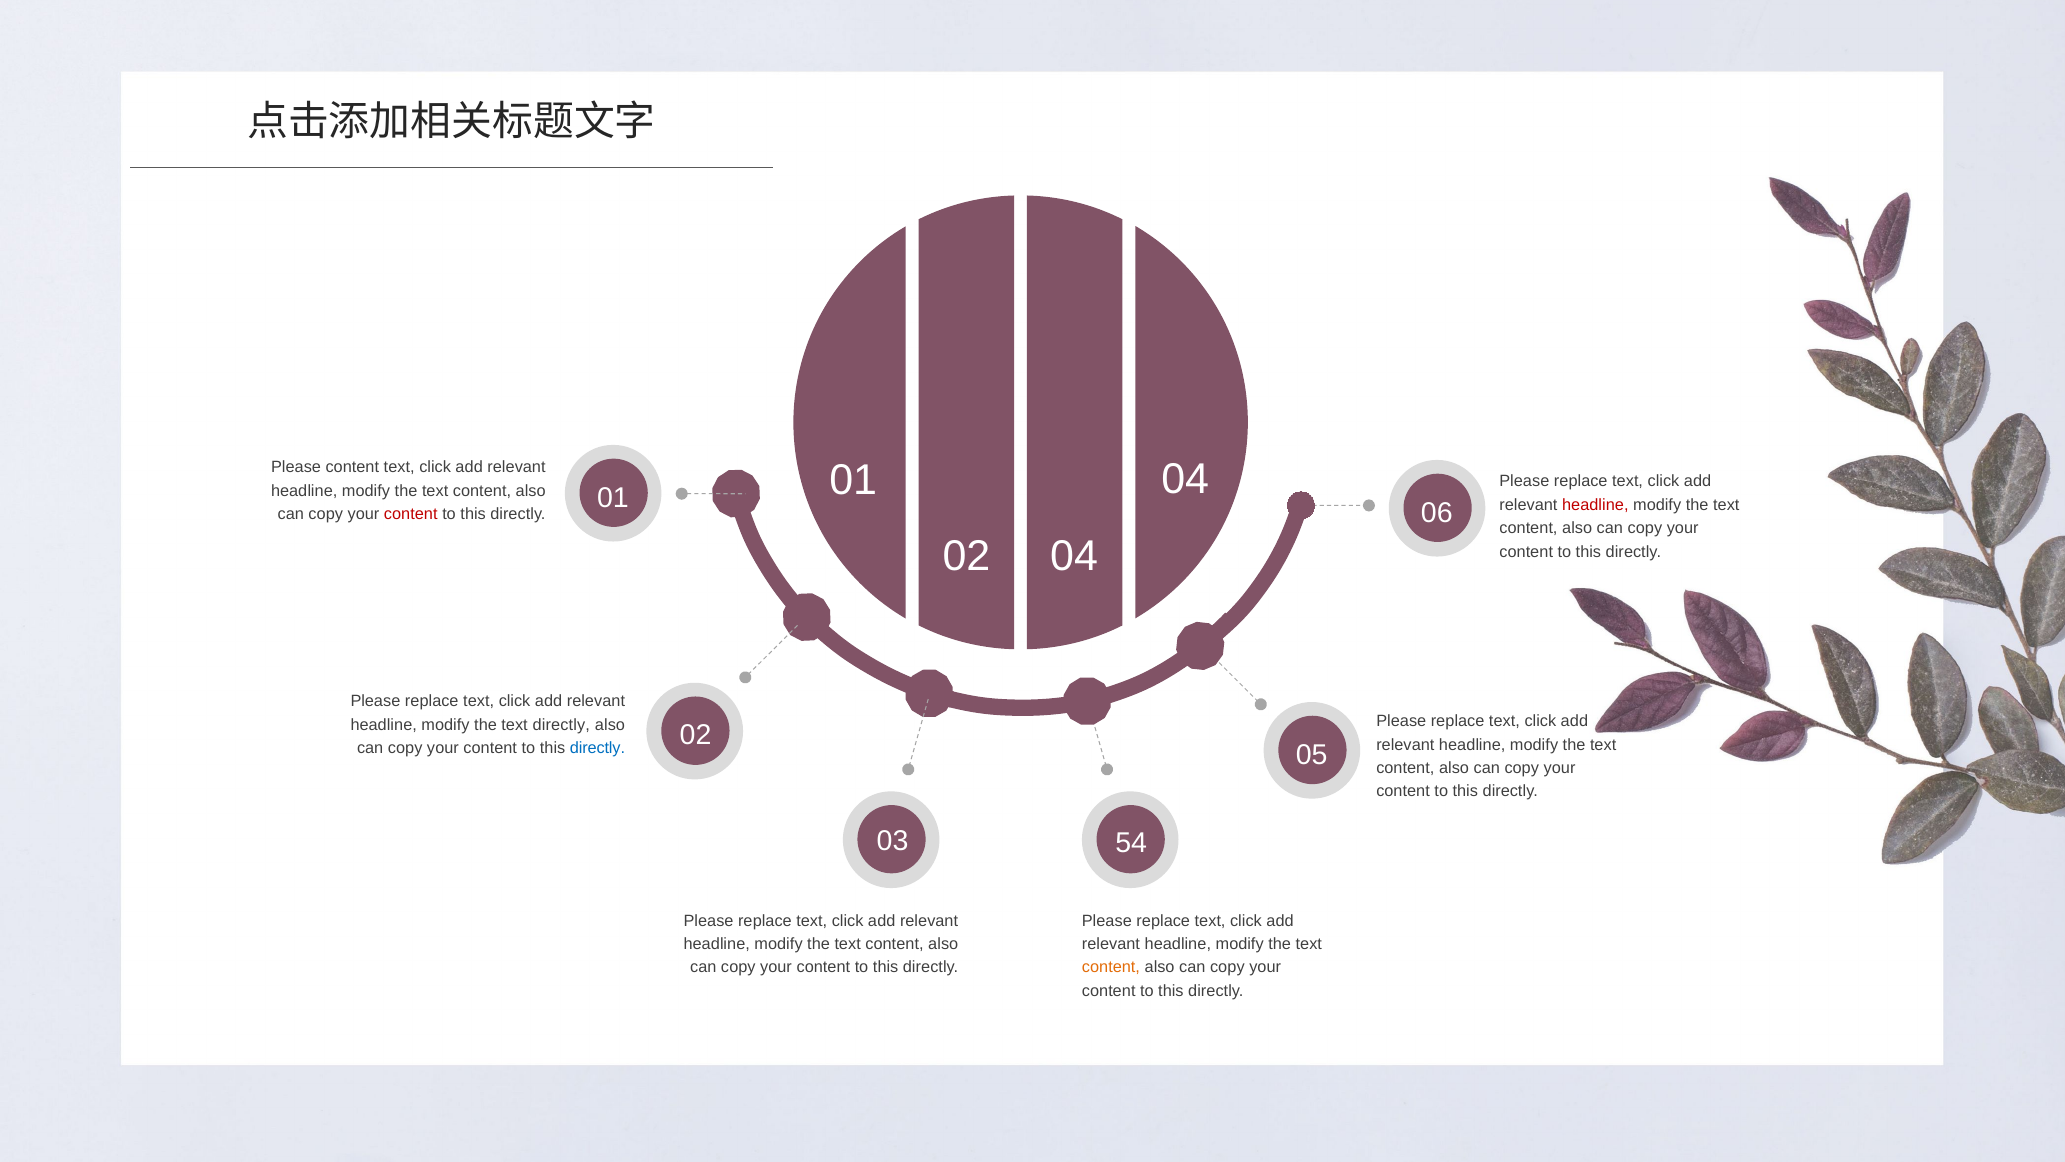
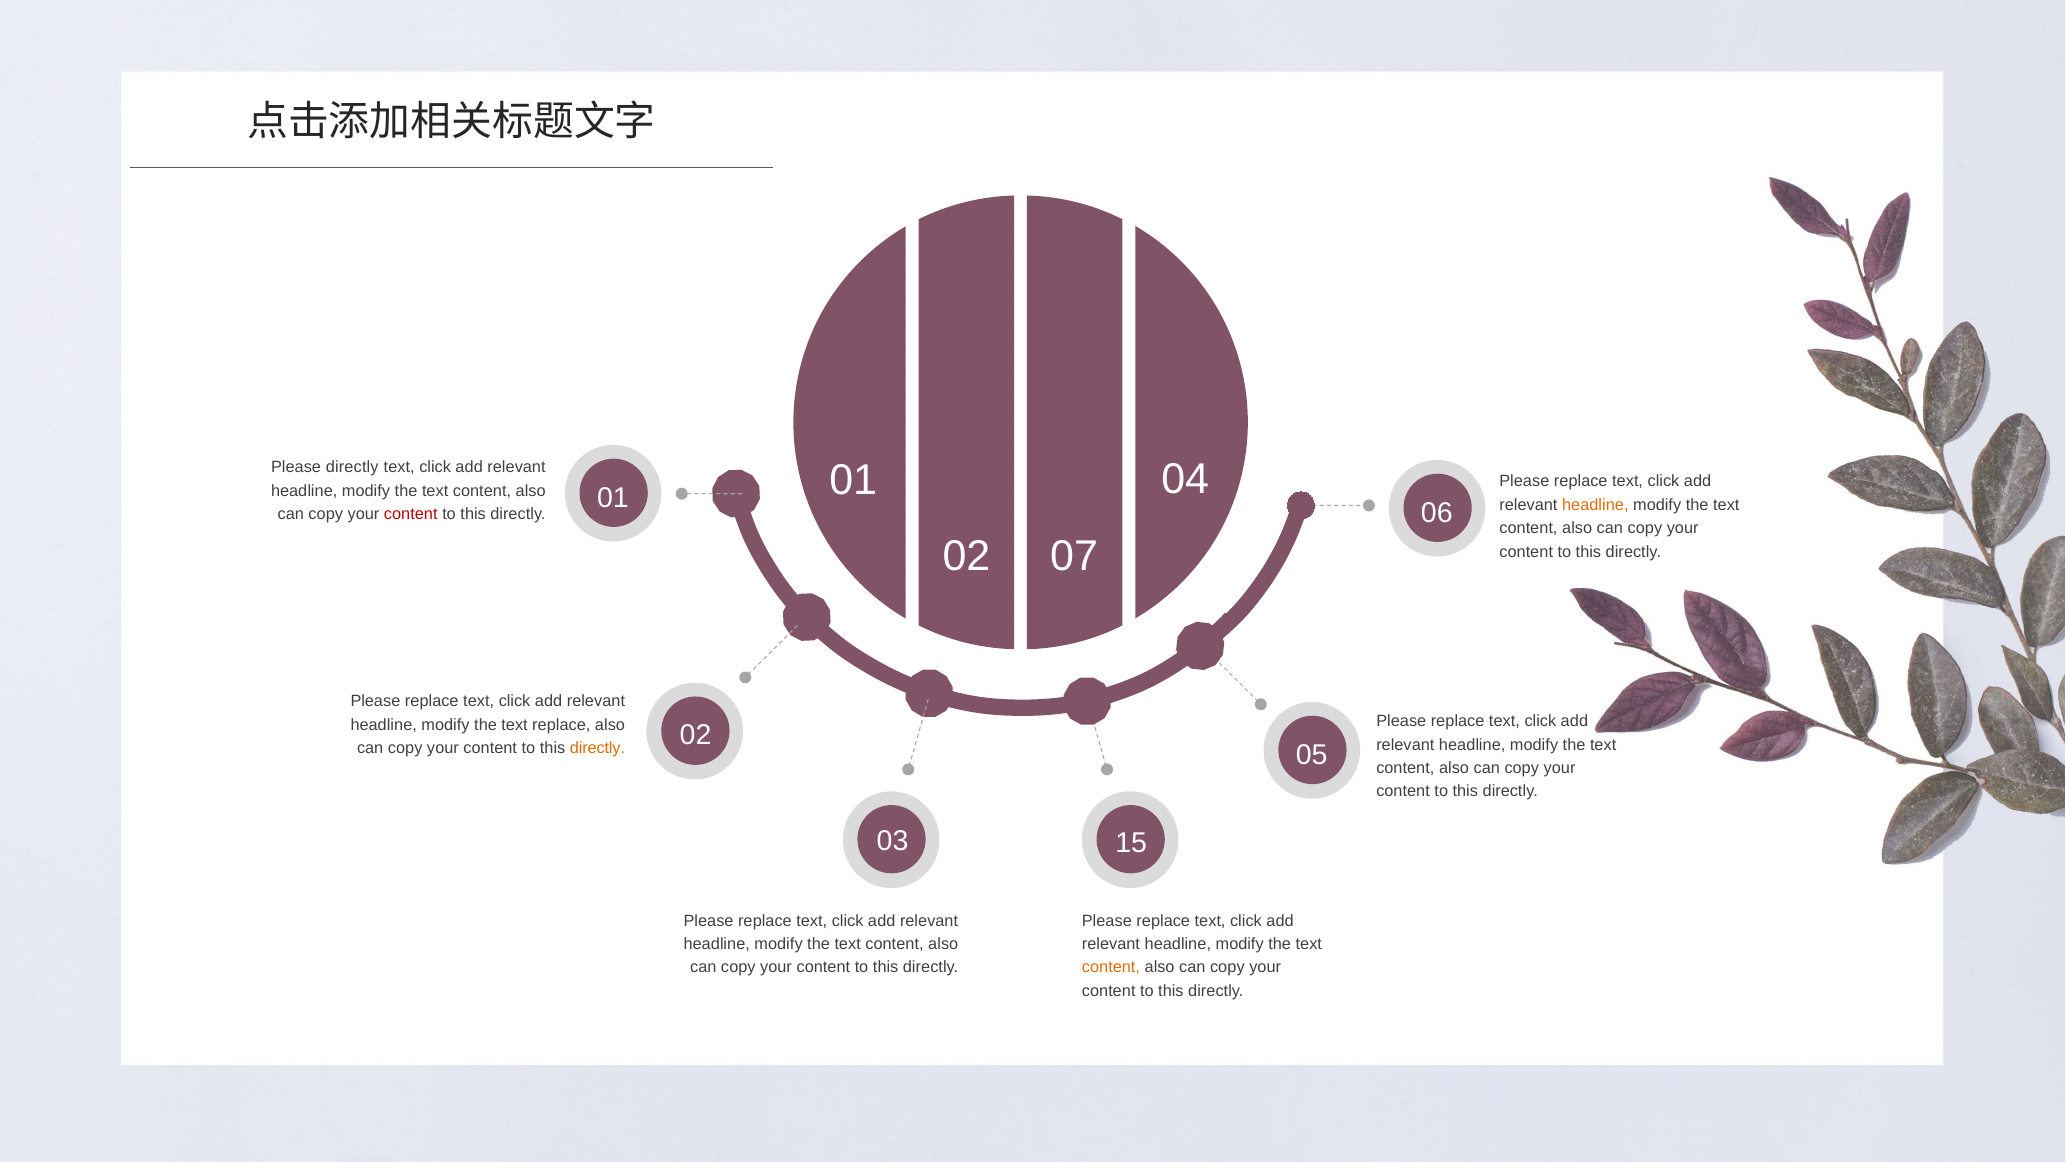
Please content: content -> directly
headline at (1595, 505) colour: red -> orange
02 04: 04 -> 07
text directly: directly -> replace
directly at (597, 748) colour: blue -> orange
54: 54 -> 15
